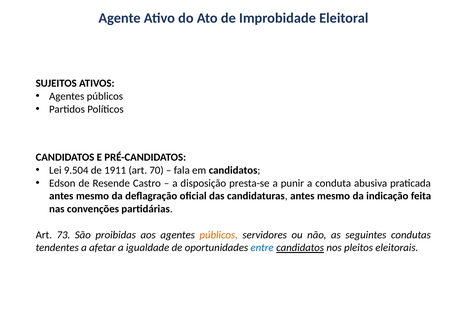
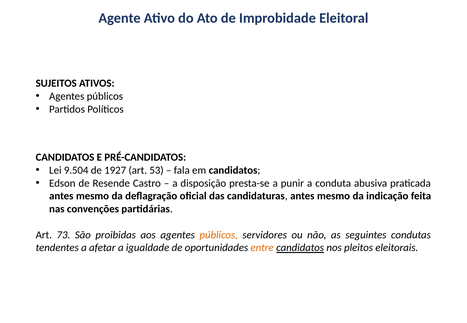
1911: 1911 -> 1927
70: 70 -> 53
entre colour: blue -> orange
